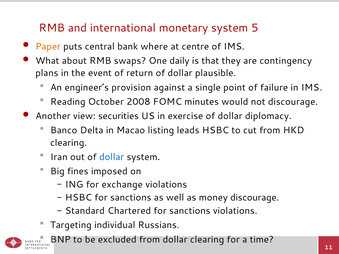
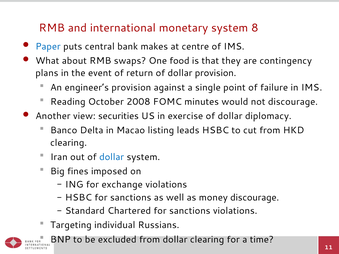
5: 5 -> 8
Paper colour: orange -> blue
where: where -> makes
daily: daily -> food
dollar plausible: plausible -> provision
